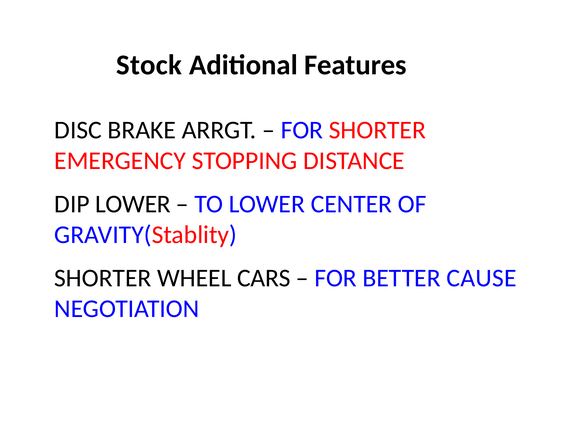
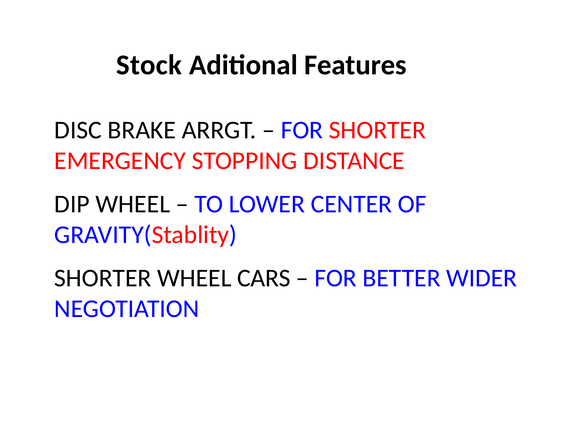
DIP LOWER: LOWER -> WHEEL
CAUSE: CAUSE -> WIDER
